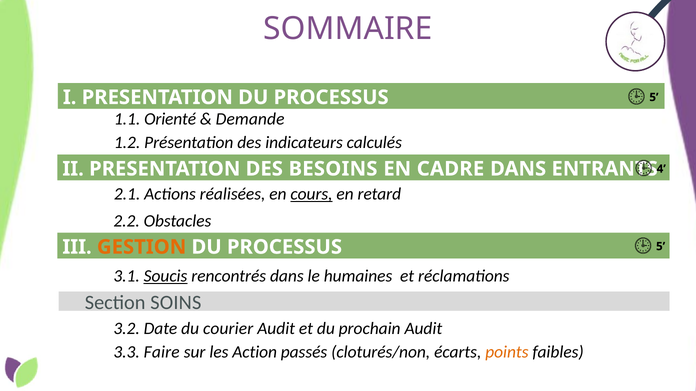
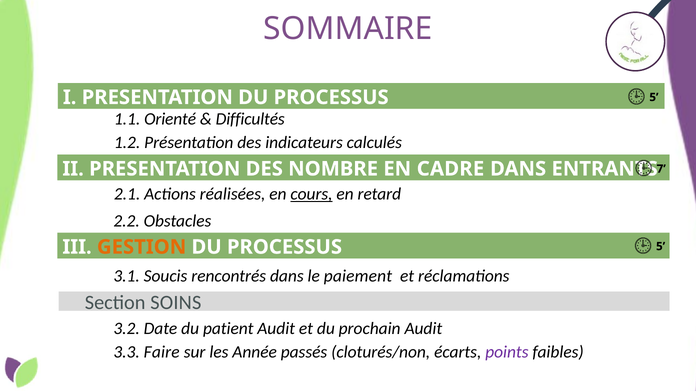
Demande: Demande -> Difficultés
BESOINS: BESOINS -> NOMBRE
4: 4 -> 7
Soucis underline: present -> none
humaines: humaines -> paiement
courier: courier -> patient
Action: Action -> Année
points colour: orange -> purple
